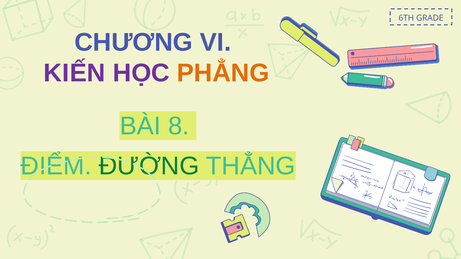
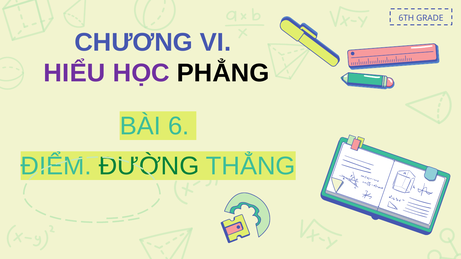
KIẾN: KIẾN -> HIỂU
PHẲNG colour: orange -> black
8: 8 -> 6
